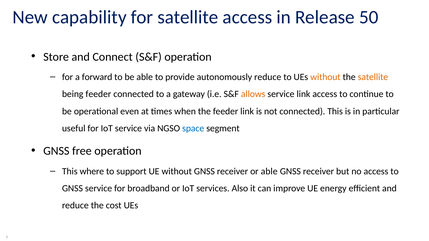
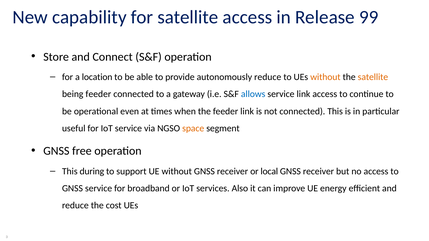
50: 50 -> 99
forward: forward -> location
allows colour: orange -> blue
space colour: blue -> orange
where: where -> during
or able: able -> local
